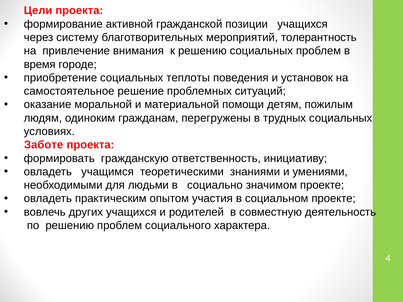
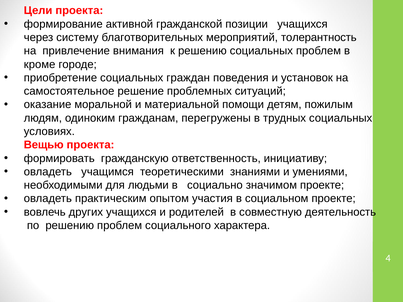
время: время -> кроме
теплоты: теплоты -> граждан
Заботе: Заботе -> Вещью
